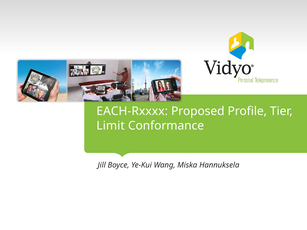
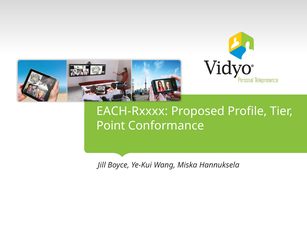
Limit: Limit -> Point
